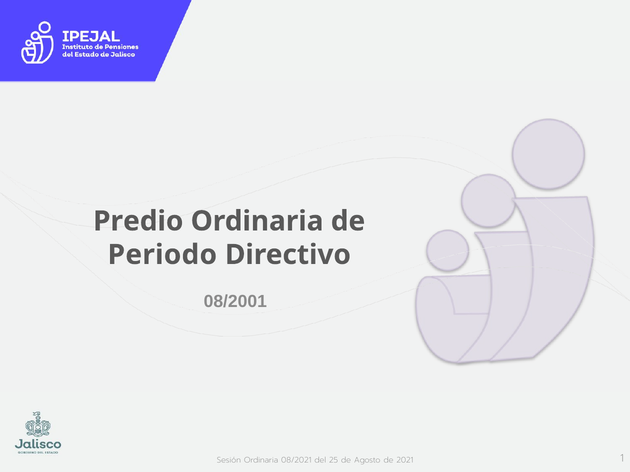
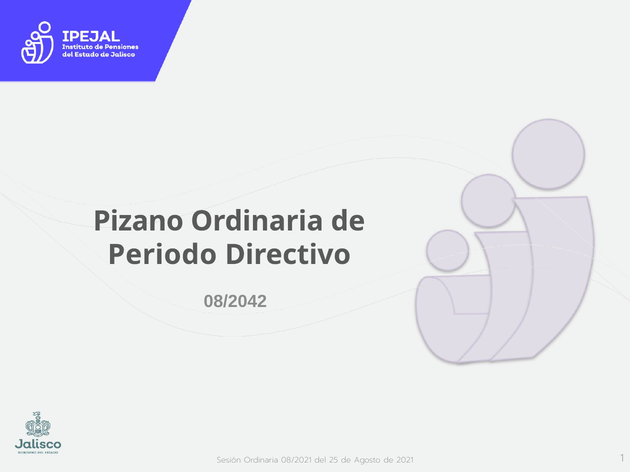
Predio: Predio -> Pizano
08/2001: 08/2001 -> 08/2042
